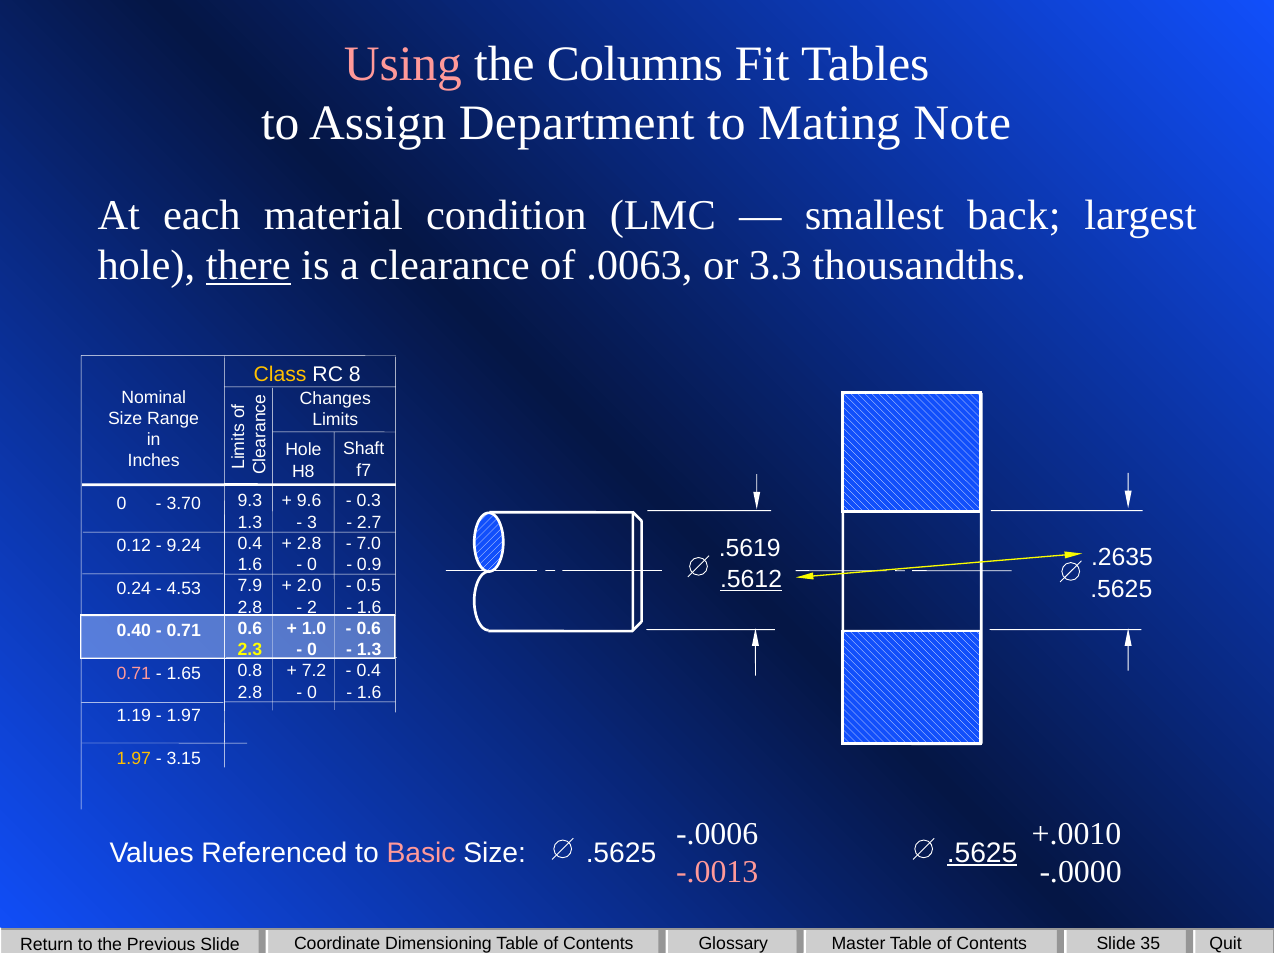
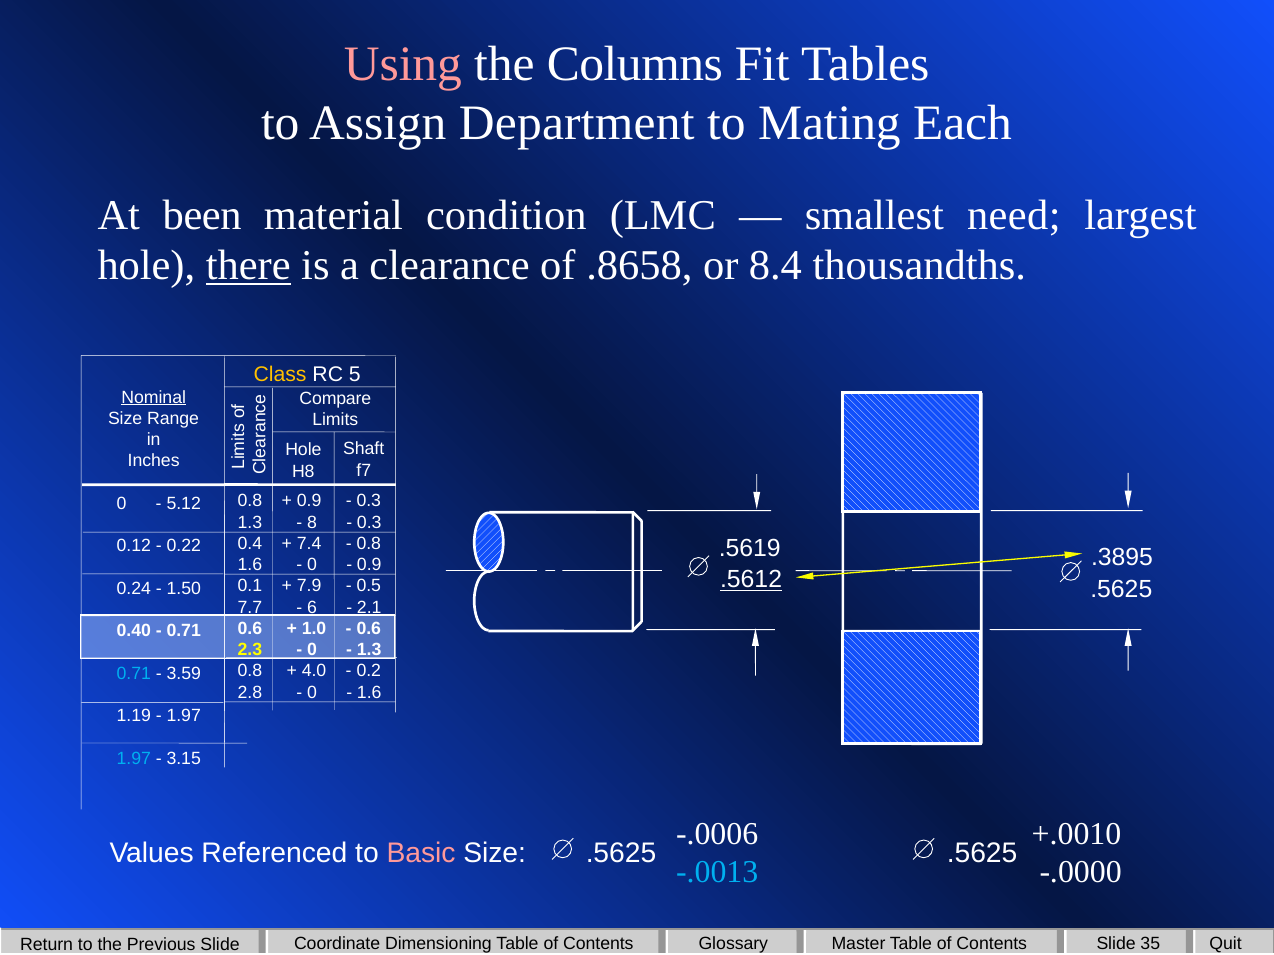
Note: Note -> Each
each: each -> been
back: back -> need
.0063: .0063 -> .8658
3.3: 3.3 -> 8.4
8: 8 -> 5
Nominal underline: none -> present
Changes: Changes -> Compare
9.3 at (250, 501): 9.3 -> 0.8
9.6 at (309, 501): 9.6 -> 0.9
3.70: 3.70 -> 5.12
3: 3 -> 8
2.7 at (369, 523): 2.7 -> 0.3
2.8 at (309, 544): 2.8 -> 7.4
7.0 at (369, 544): 7.0 -> 0.8
9.24: 9.24 -> 0.22
.2635: .2635 -> .3895
7.9: 7.9 -> 0.1
2.0: 2.0 -> 7.9
4.53: 4.53 -> 1.50
2.8 at (250, 608): 2.8 -> 7.7
2: 2 -> 6
1.6 at (369, 608): 1.6 -> 2.1
7.2: 7.2 -> 4.0
0.4 at (369, 671): 0.4 -> 0.2
0.71 at (134, 674) colour: pink -> light blue
1.65: 1.65 -> 3.59
1.97 at (134, 759) colour: yellow -> light blue
.5625 at (982, 853) underline: present -> none
-.0013 colour: pink -> light blue
